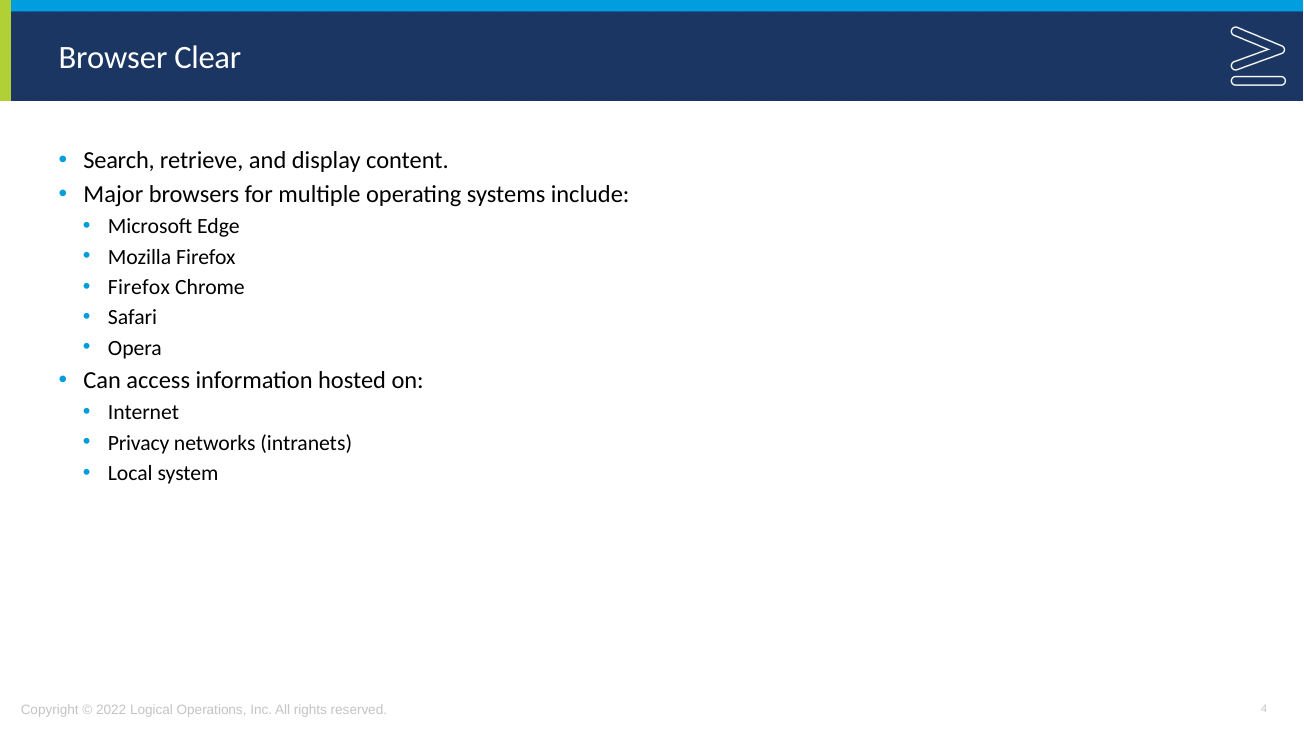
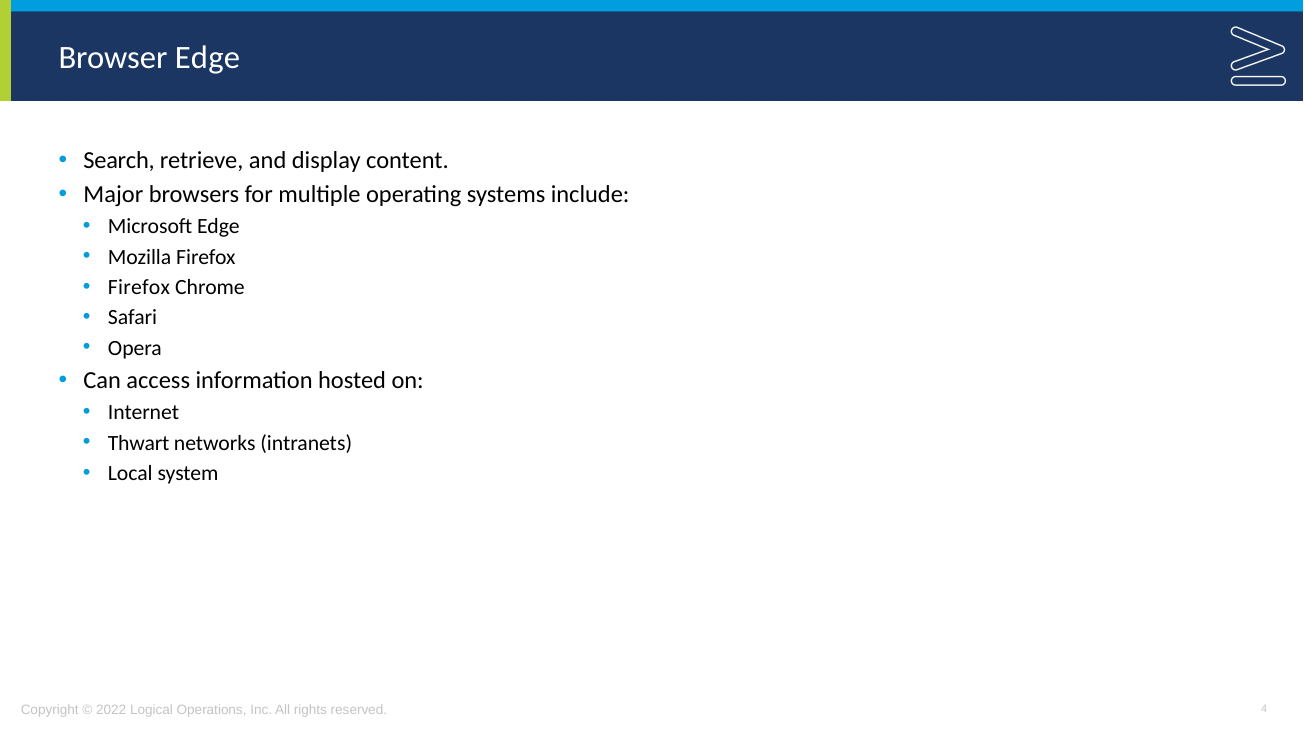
Browser Clear: Clear -> Edge
Privacy: Privacy -> Thwart
